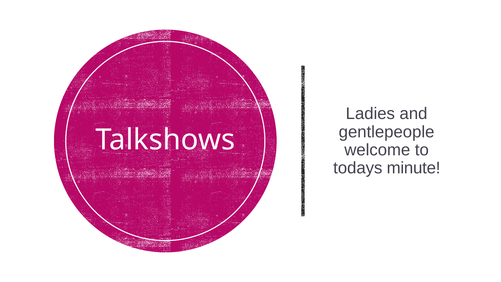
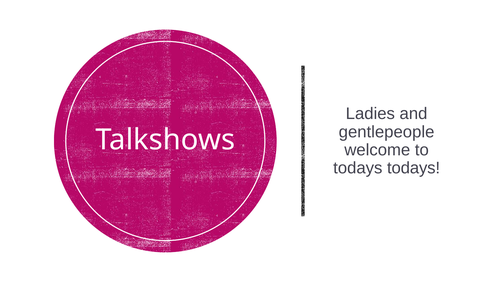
todays minute: minute -> todays
